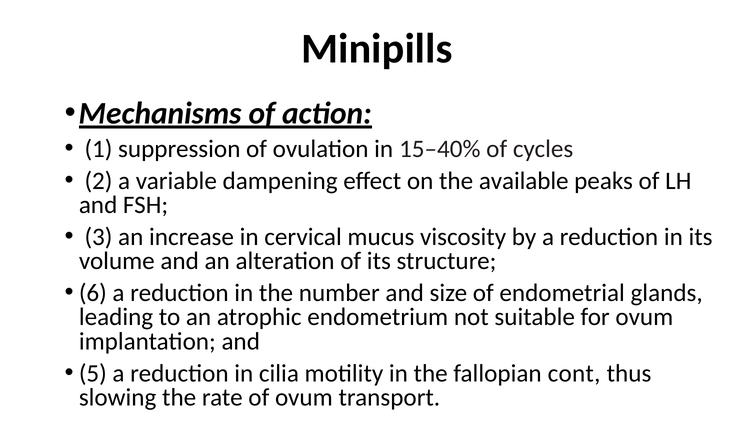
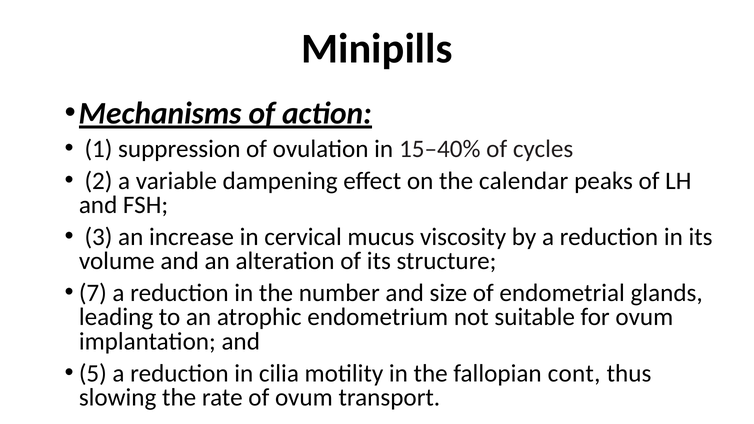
available: available -> calendar
6: 6 -> 7
